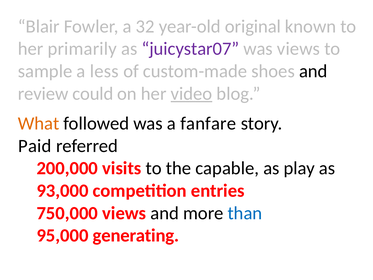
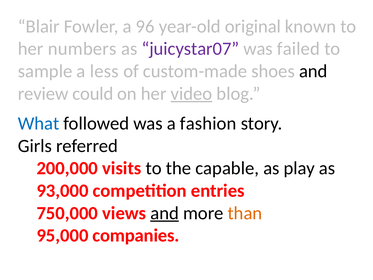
32: 32 -> 96
primarily: primarily -> numbers
was views: views -> failed
What colour: orange -> blue
fanfare: fanfare -> fashion
Paid: Paid -> Girls
and at (165, 213) underline: none -> present
than colour: blue -> orange
generating: generating -> companies
